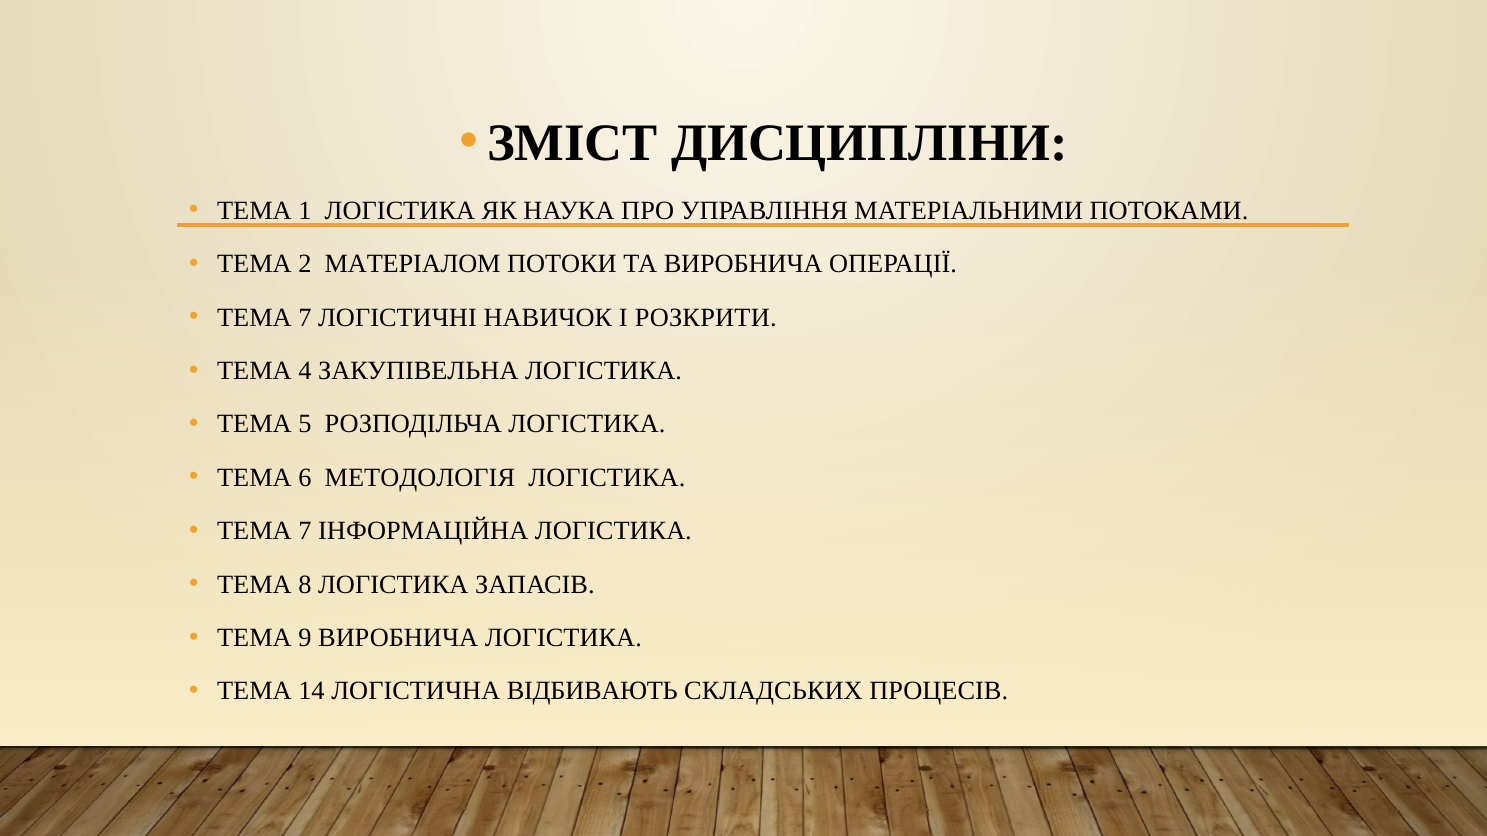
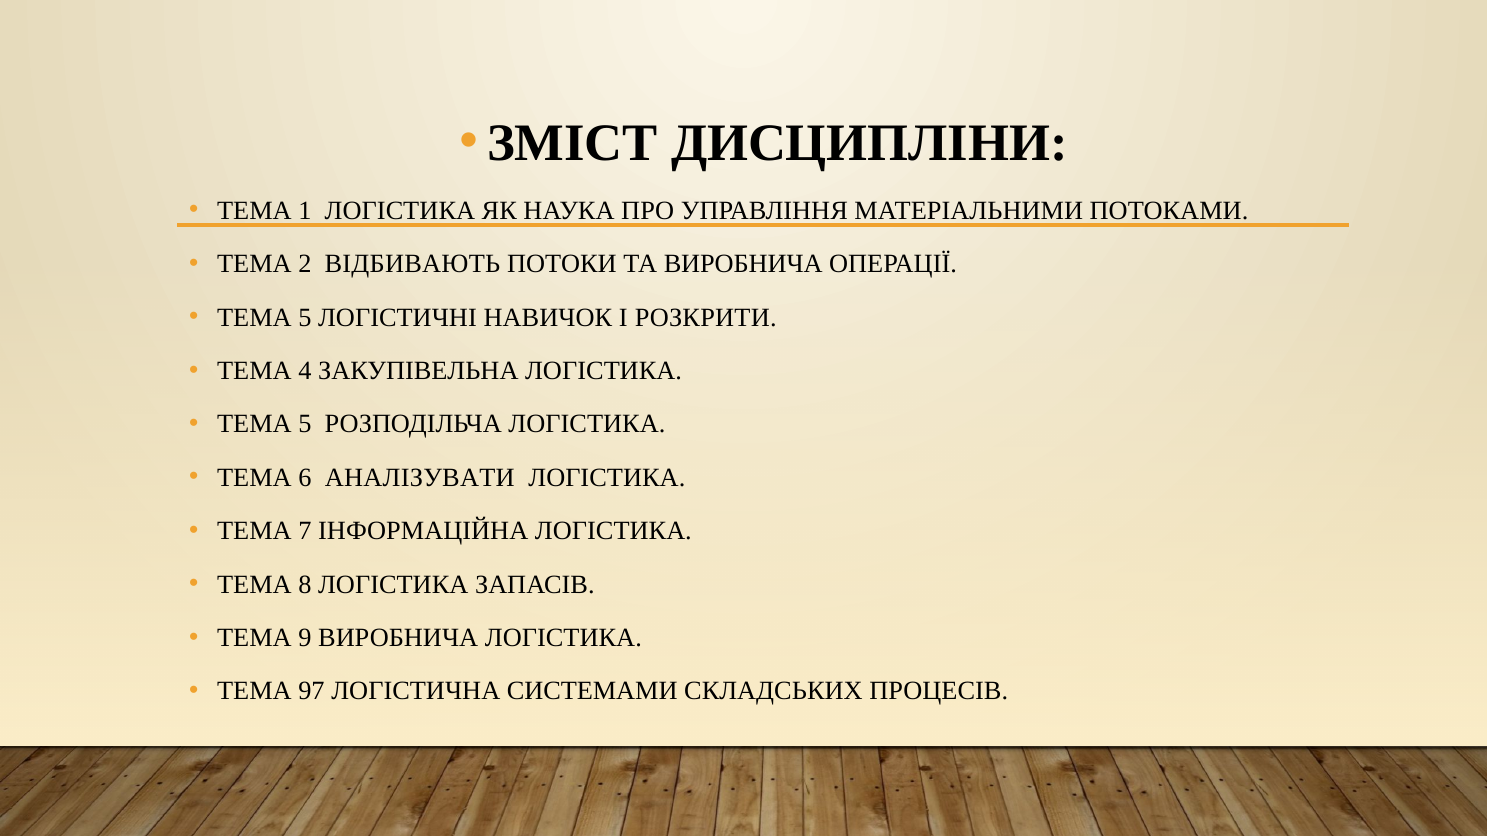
МАТЕРІАЛОМ: МАТЕРІАЛОМ -> ВІДБИВАЮТЬ
7 at (305, 318): 7 -> 5
МЕТОДОЛОГІЯ: МЕТОДОЛОГІЯ -> АНАЛІЗУВАТИ
14: 14 -> 97
ВІДБИВАЮТЬ: ВІДБИВАЮТЬ -> СИСТЕМАМИ
